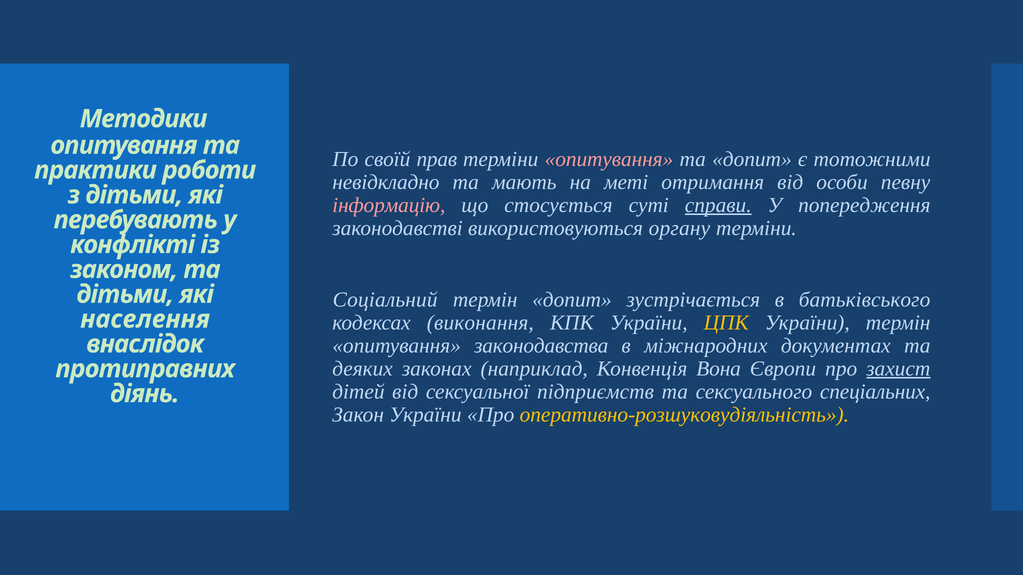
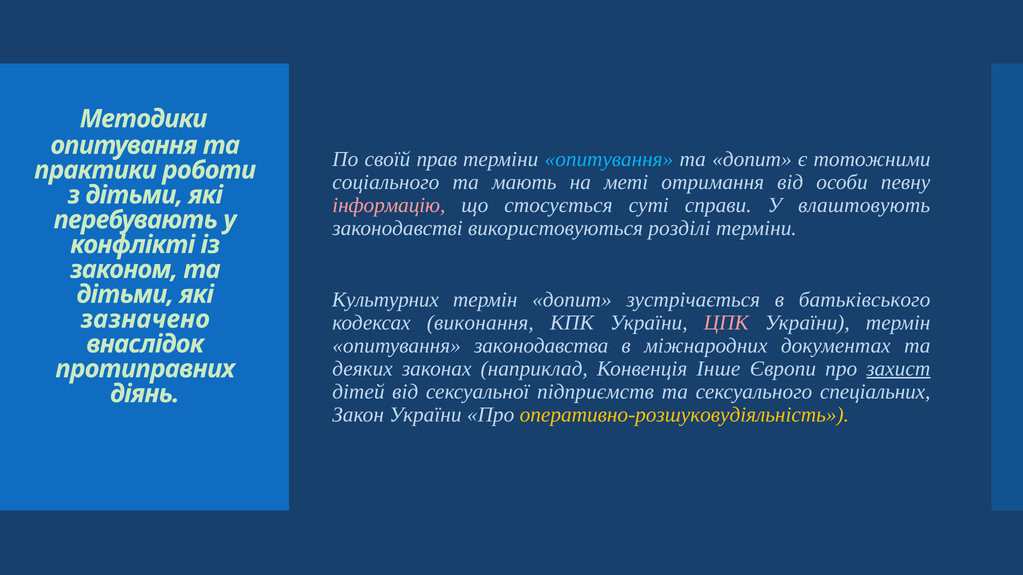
опитування at (609, 159) colour: pink -> light blue
невідкладно: невідкладно -> соціального
справи underline: present -> none
попередження: попередження -> влаштовують
органу: органу -> розділі
Соціальний: Соціальний -> Культурних
ЦПК colour: yellow -> pink
населення: населення -> зазначено
Вона: Вона -> Інше
